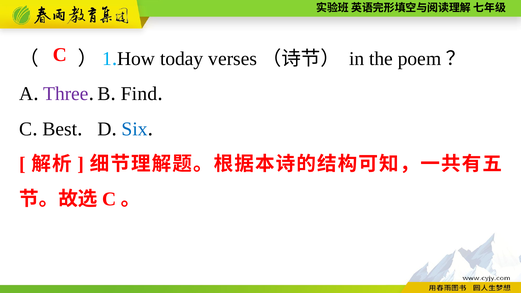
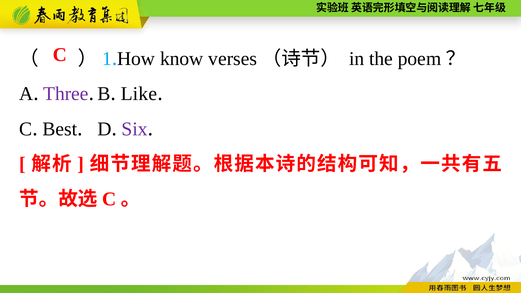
today: today -> know
Find: Find -> Like
Six colour: blue -> purple
